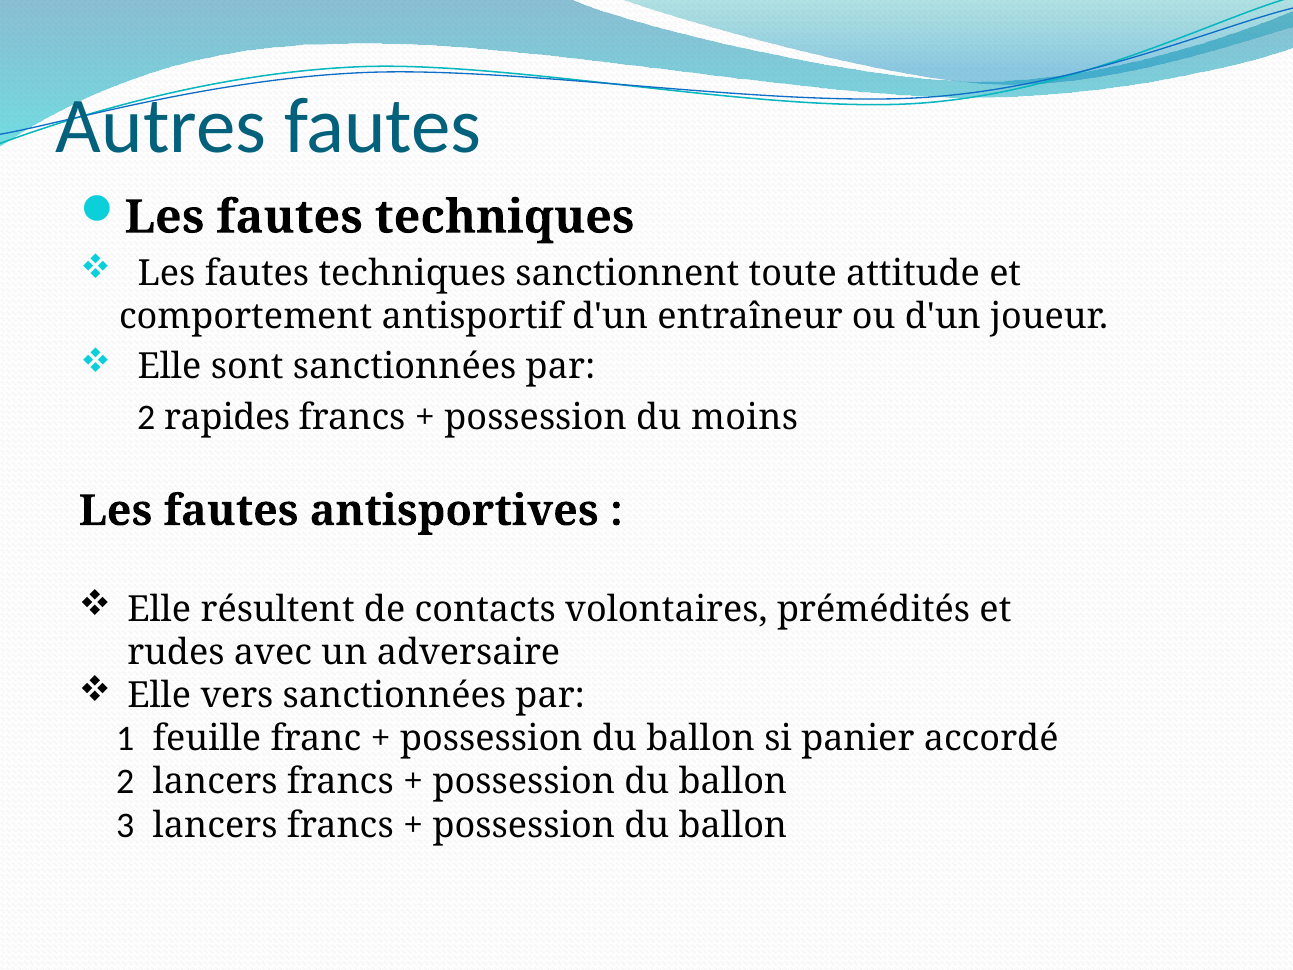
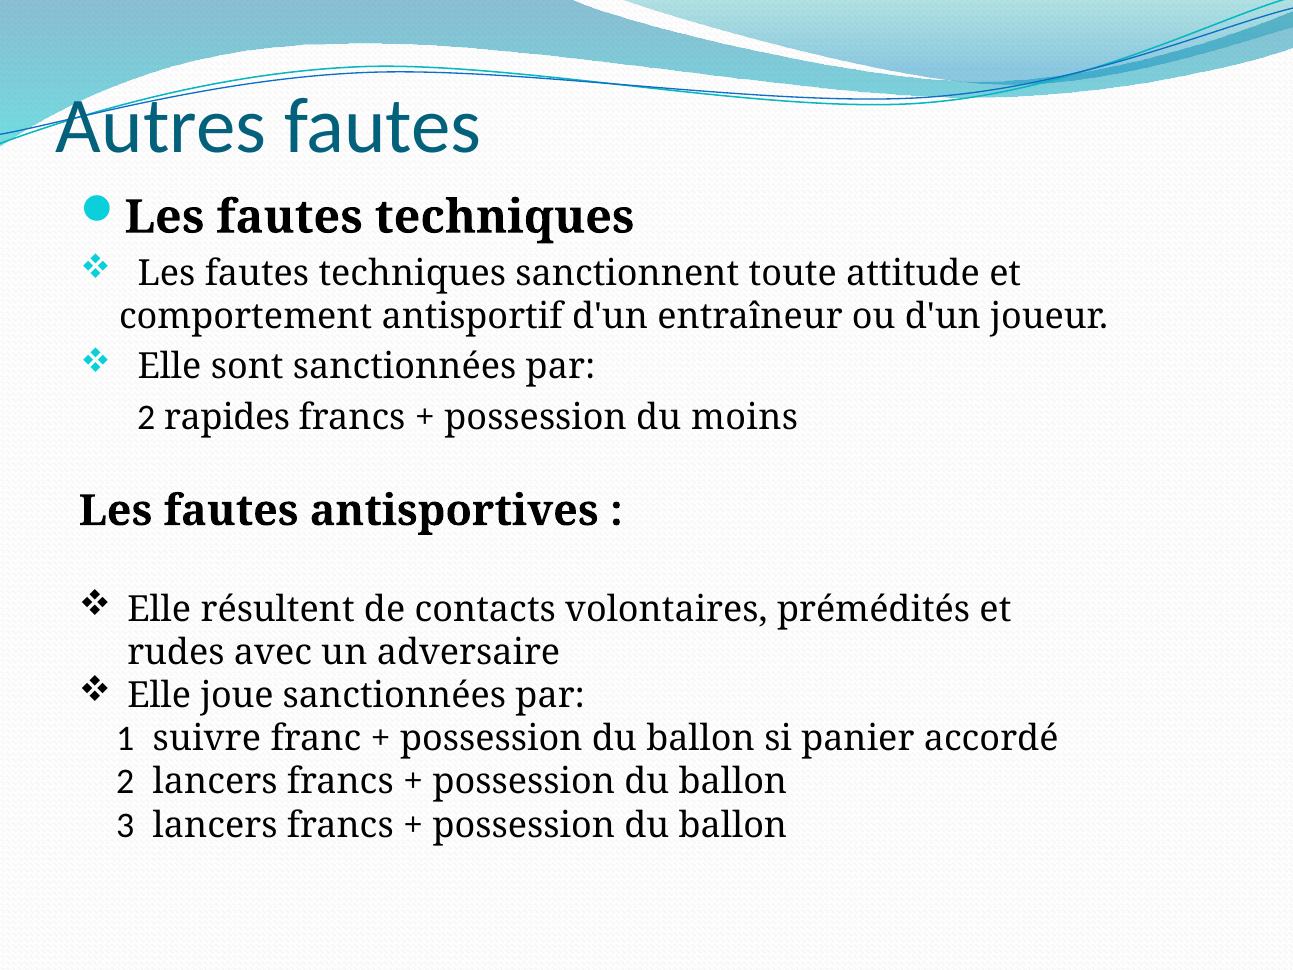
vers: vers -> joue
feuille: feuille -> suivre
